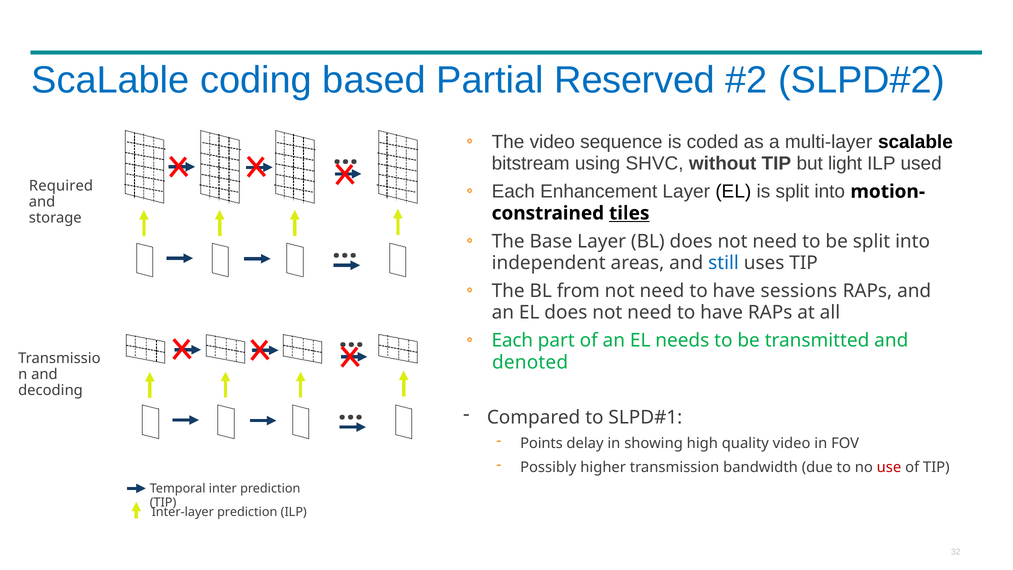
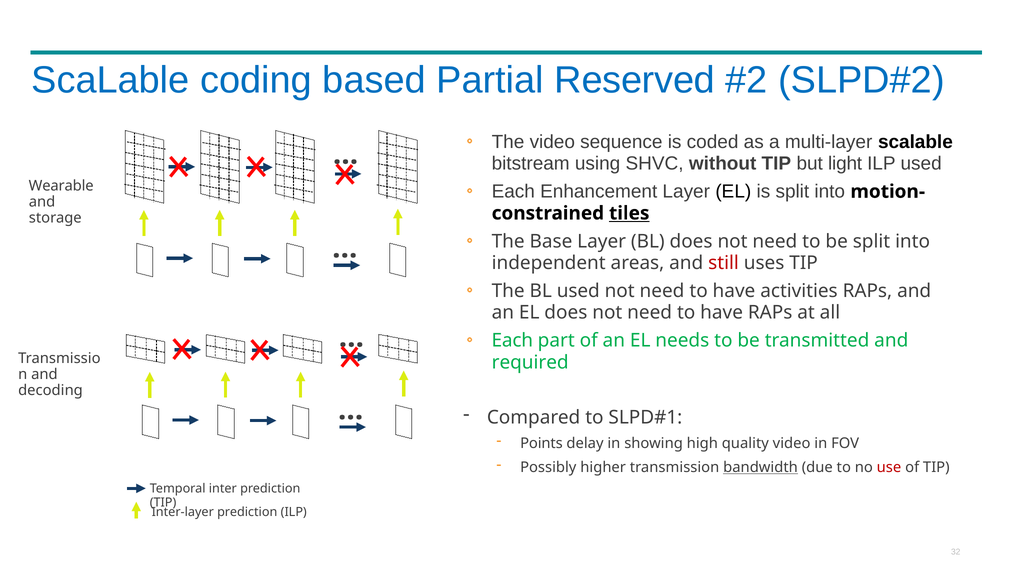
Required: Required -> Wearable
still colour: blue -> red
BL from: from -> used
sessions: sessions -> activities
denoted: denoted -> required
bandwidth underline: none -> present
